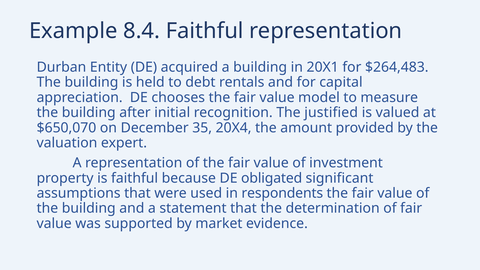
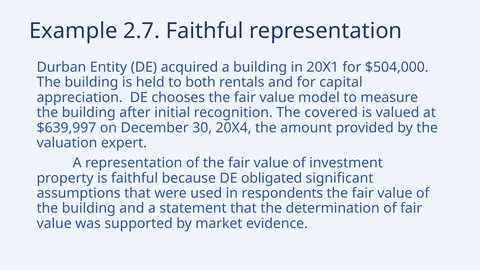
8.4: 8.4 -> 2.7
$264,483: $264,483 -> $504,000
debt: debt -> both
justified: justified -> covered
$650,070: $650,070 -> $639,997
35: 35 -> 30
